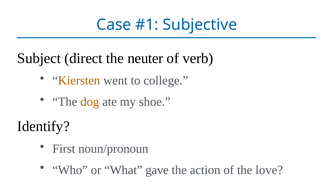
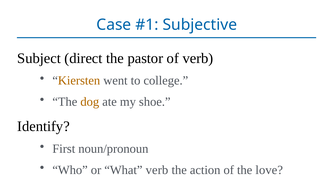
neuter: neuter -> pastor
What gave: gave -> verb
